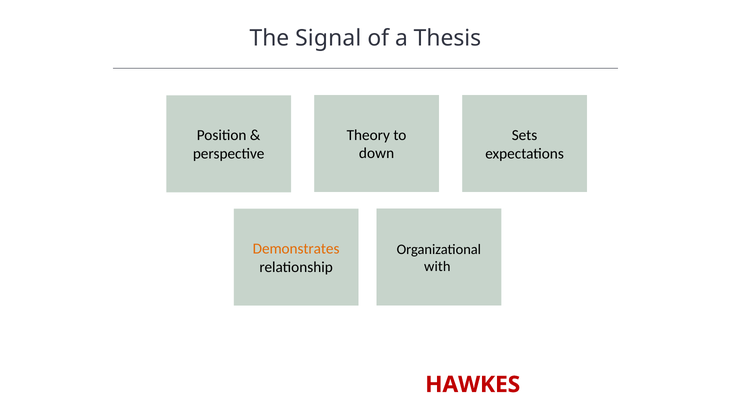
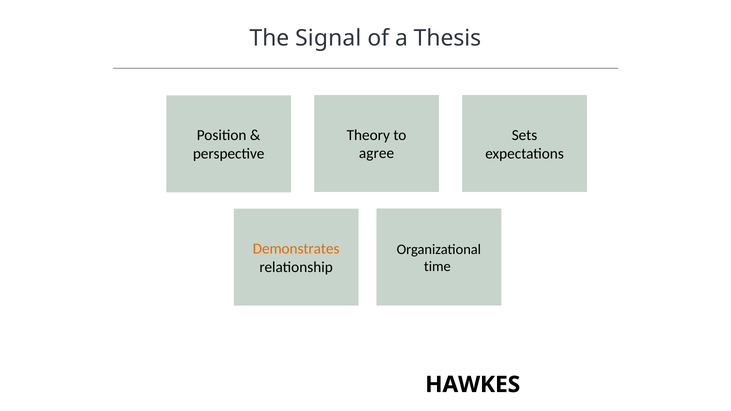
down: down -> agree
with: with -> time
HAWKES colour: red -> black
